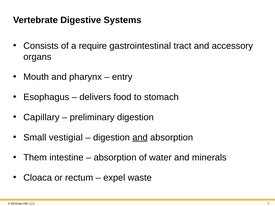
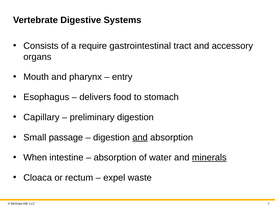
vestigial: vestigial -> passage
Them: Them -> When
minerals underline: none -> present
